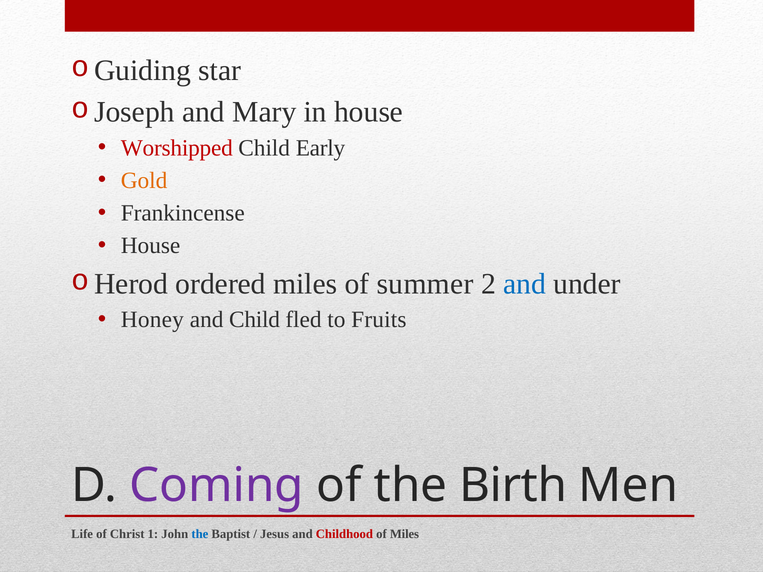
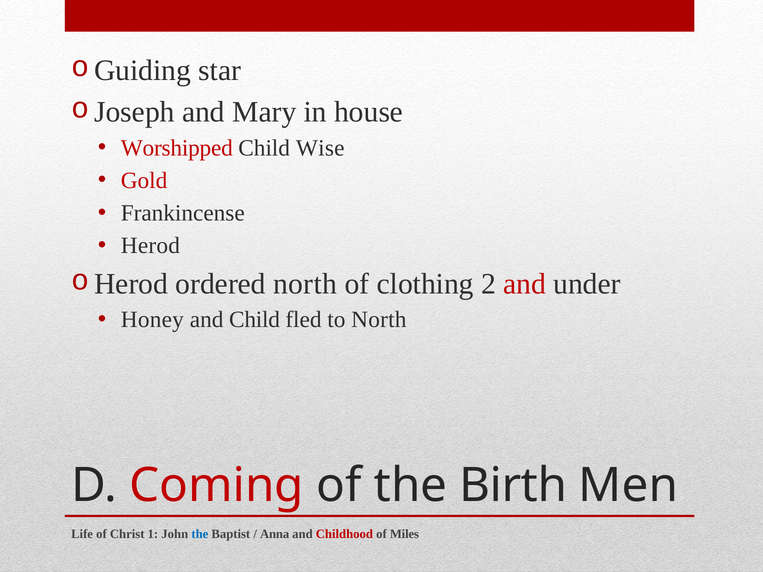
Early: Early -> Wise
Gold colour: orange -> red
House at (151, 246): House -> Herod
ordered miles: miles -> north
summer: summer -> clothing
and at (525, 284) colour: blue -> red
to Fruits: Fruits -> North
Coming colour: purple -> red
Jesus: Jesus -> Anna
